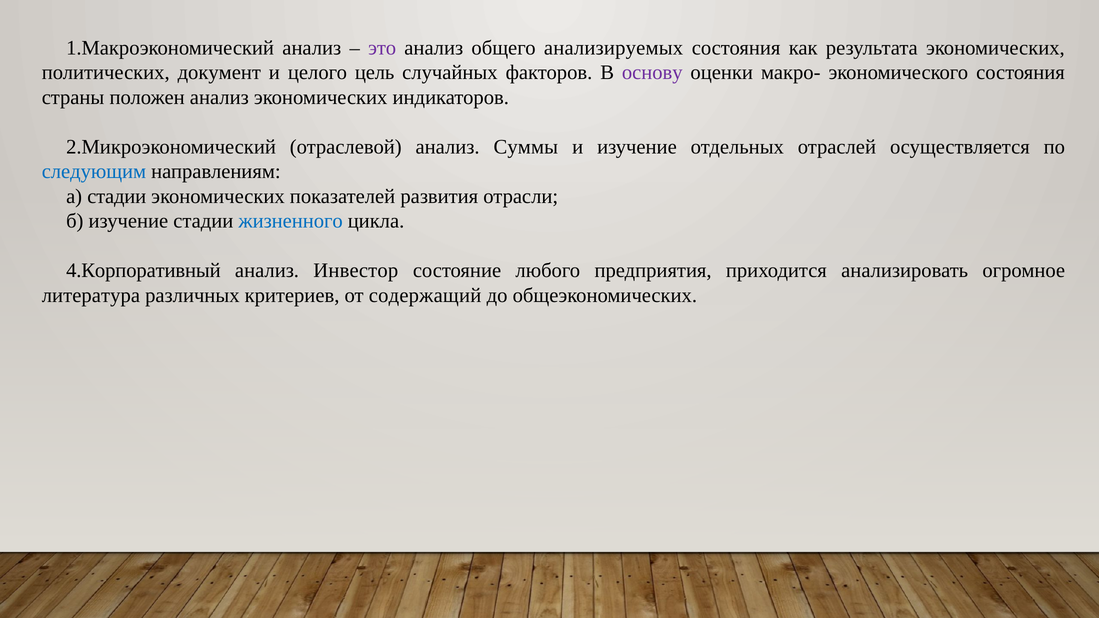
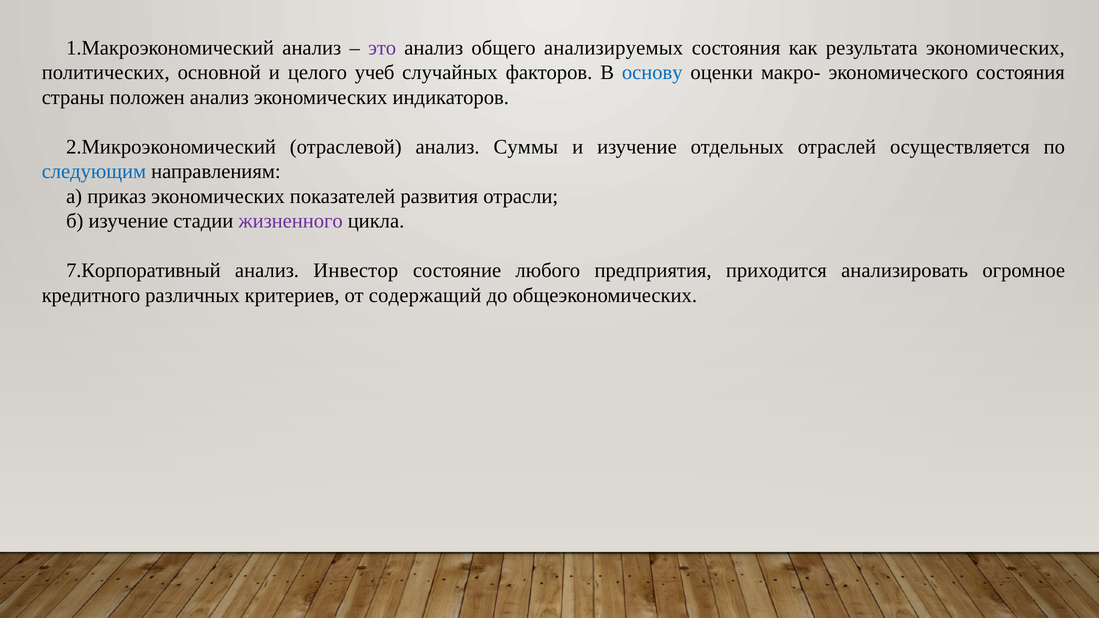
документ: документ -> основной
цель: цель -> учеб
основу colour: purple -> blue
а стадии: стадии -> приказ
жизненного colour: blue -> purple
4.Корпоративный: 4.Корпоративный -> 7.Корпоративный
литература: литература -> кредитного
